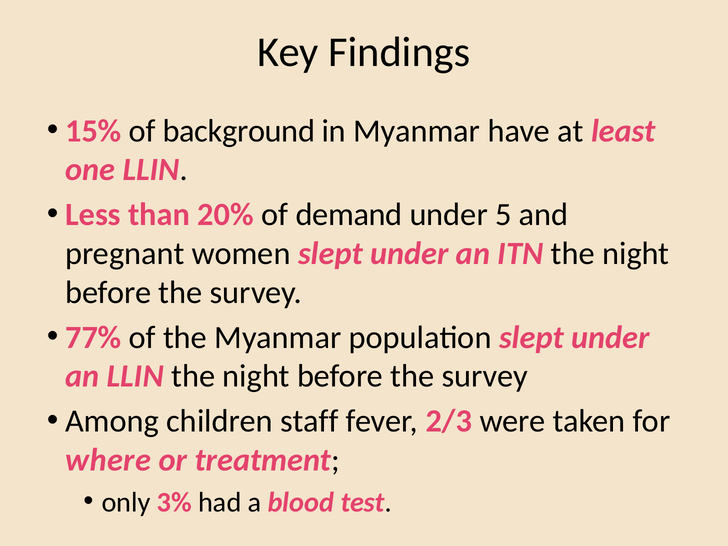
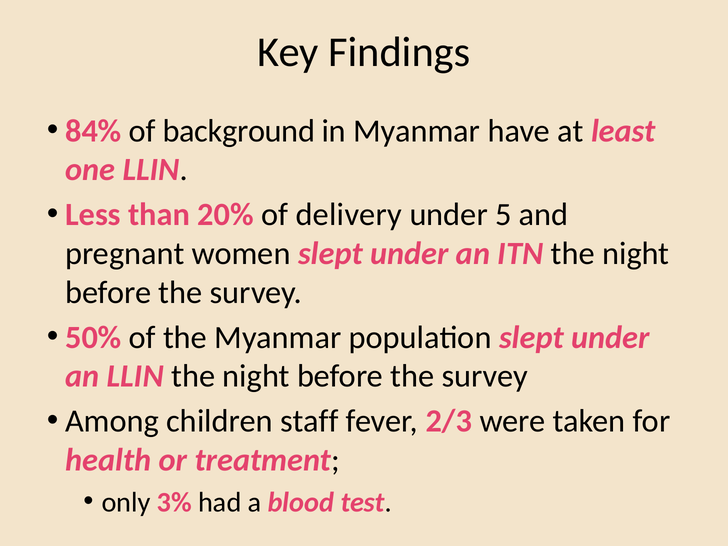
15%: 15% -> 84%
demand: demand -> delivery
77%: 77% -> 50%
where: where -> health
